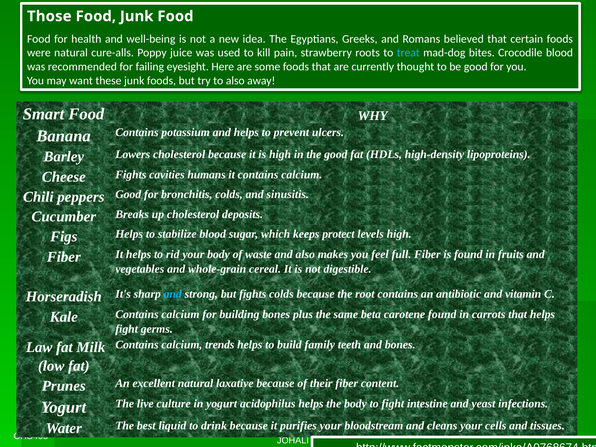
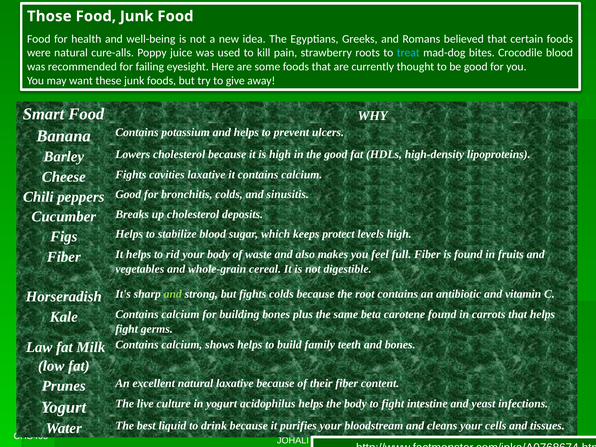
to also: also -> give
cavities humans: humans -> laxative
and at (173, 294) colour: light blue -> light green
trends: trends -> shows
